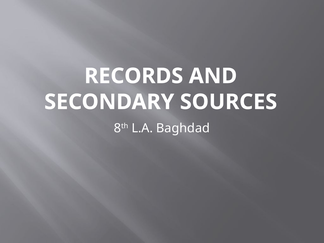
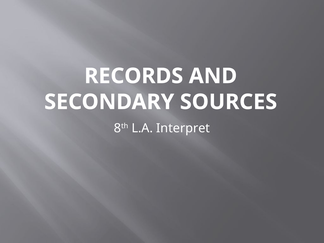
Baghdad: Baghdad -> Interpret
